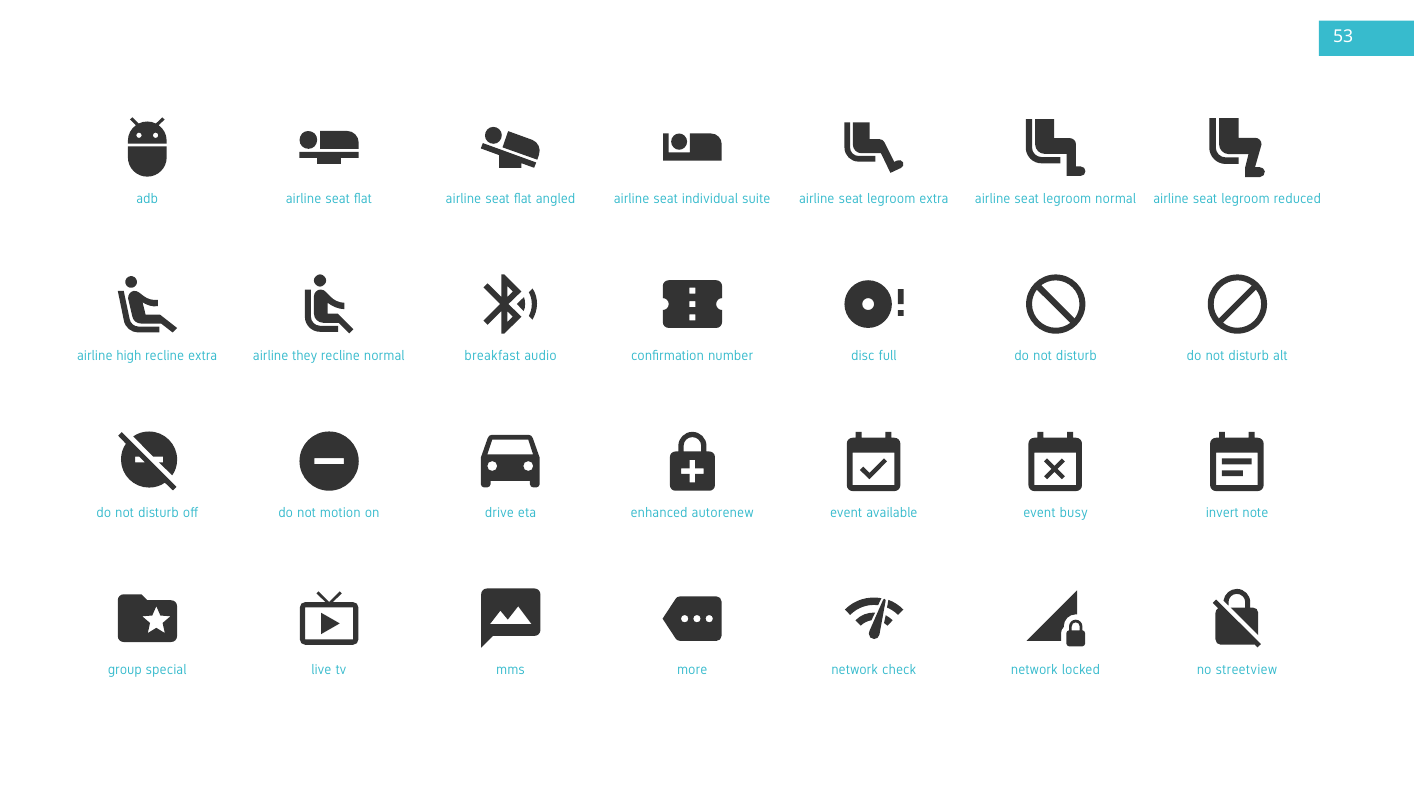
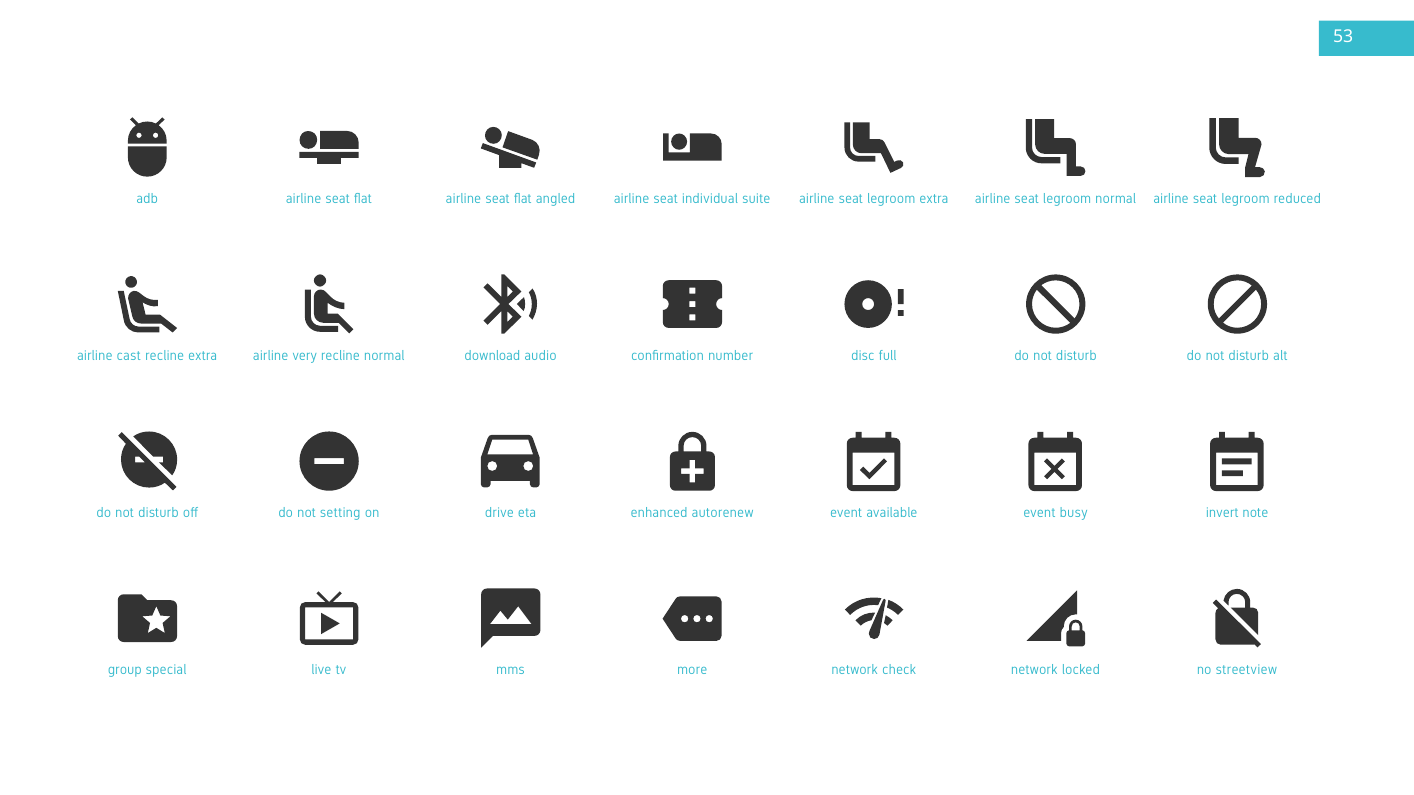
high: high -> cast
they: they -> very
breakfast: breakfast -> download
motion: motion -> setting
